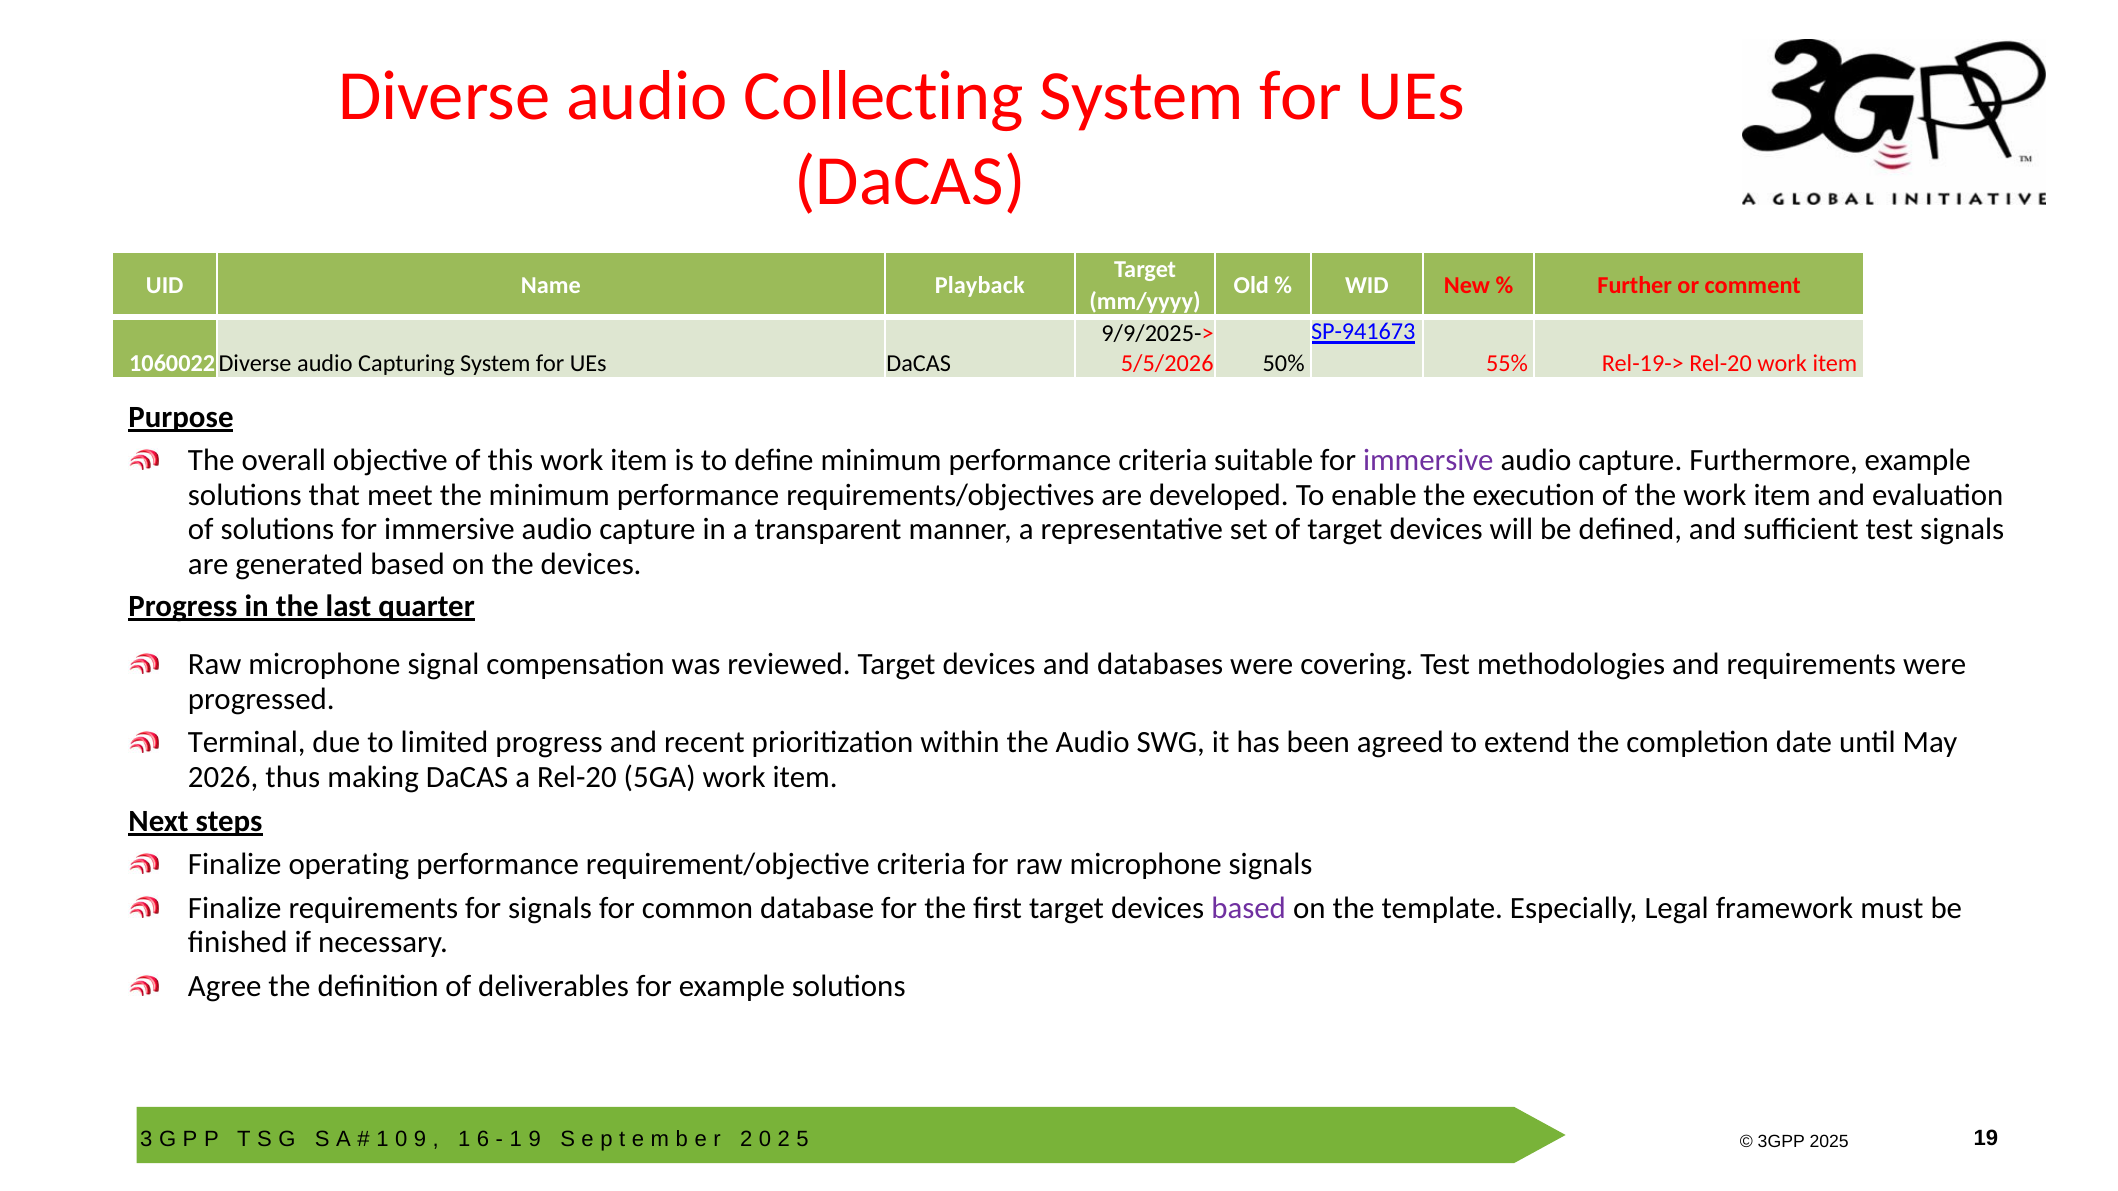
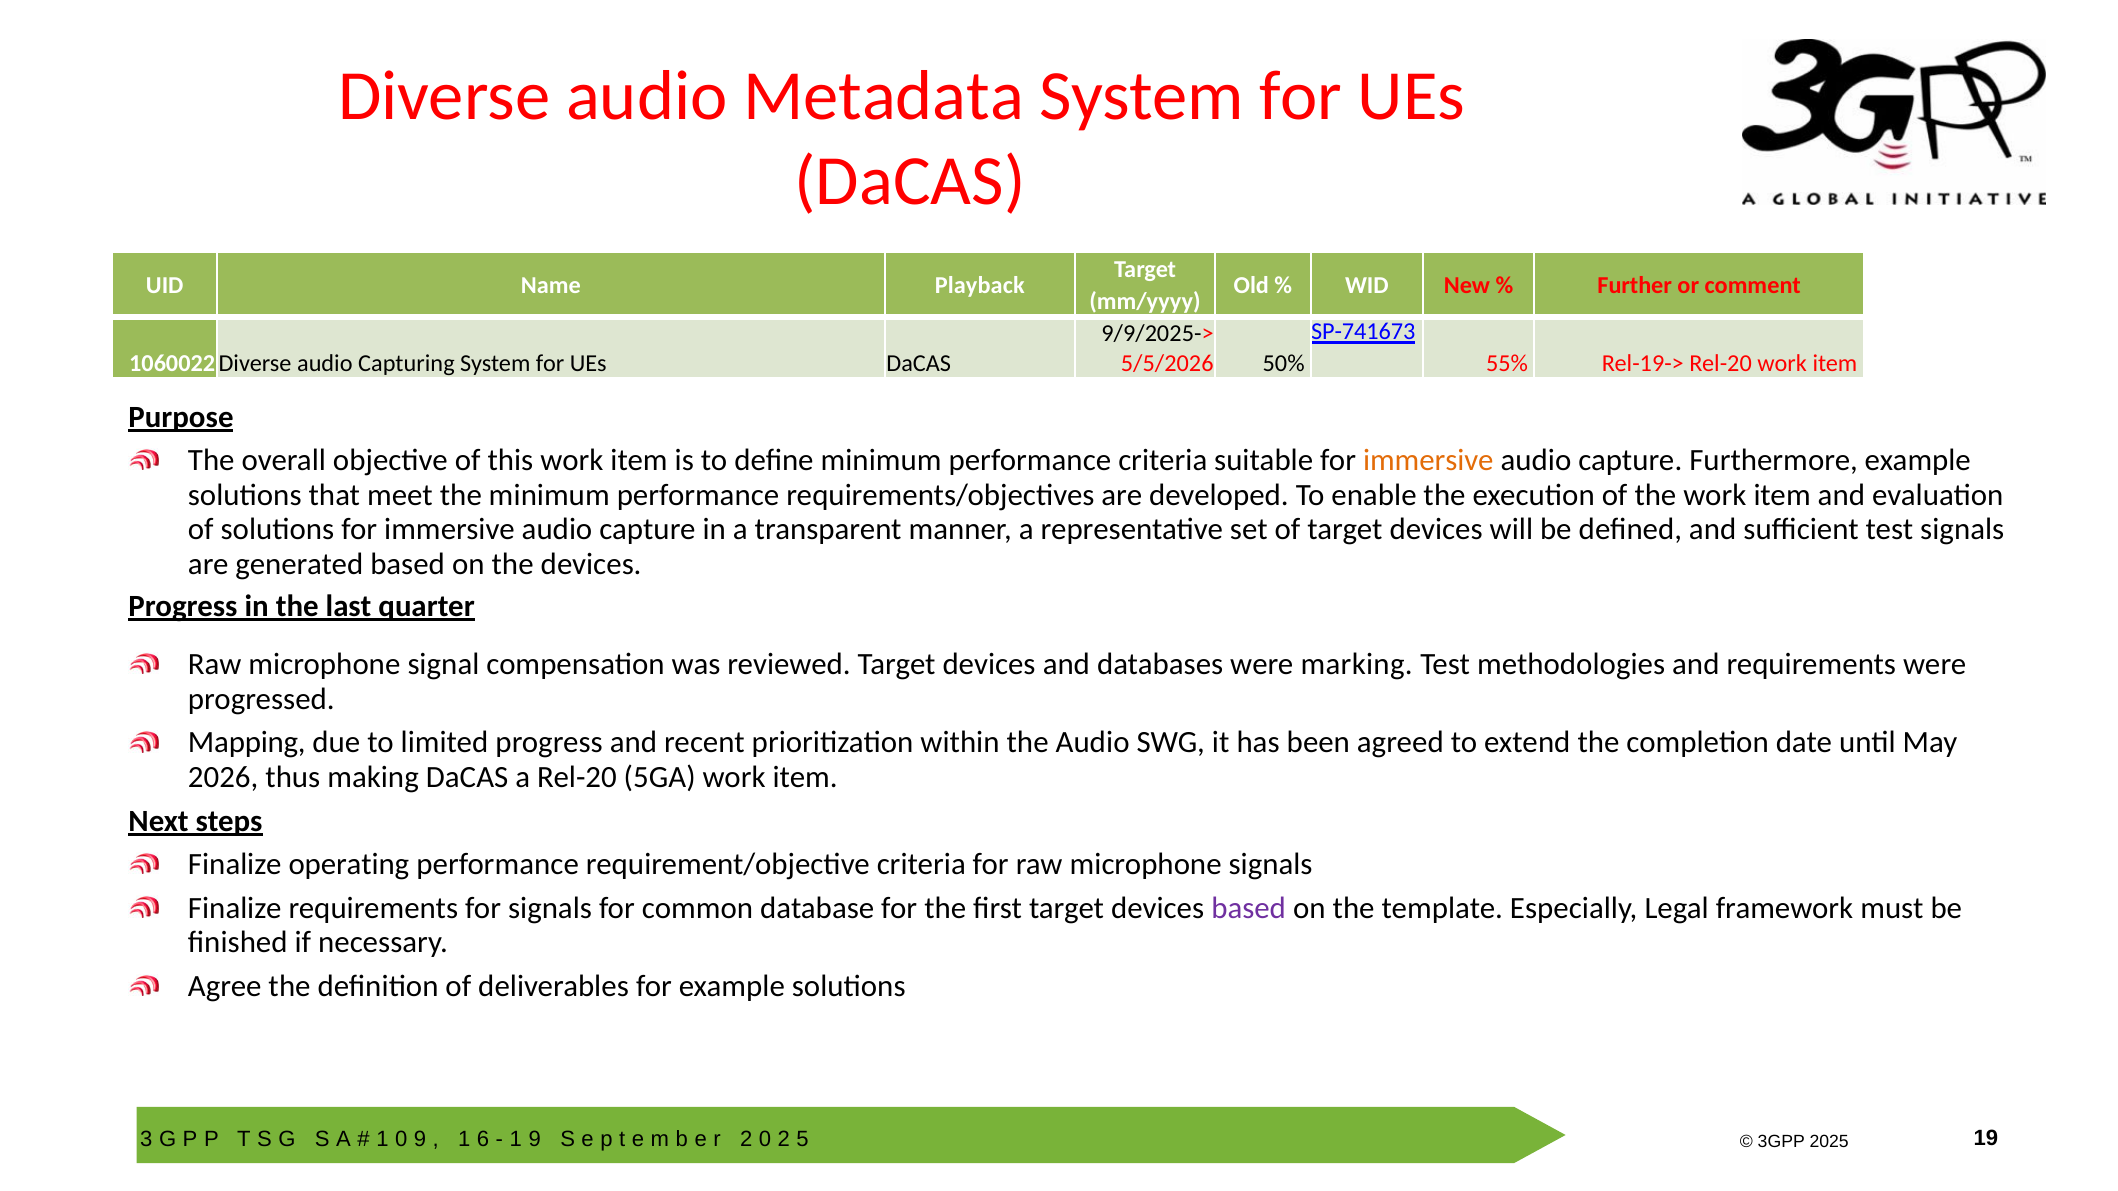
Collecting: Collecting -> Metadata
SP-941673: SP-941673 -> SP-741673
immersive at (1428, 461) colour: purple -> orange
covering: covering -> marking
Terminal: Terminal -> Mapping
